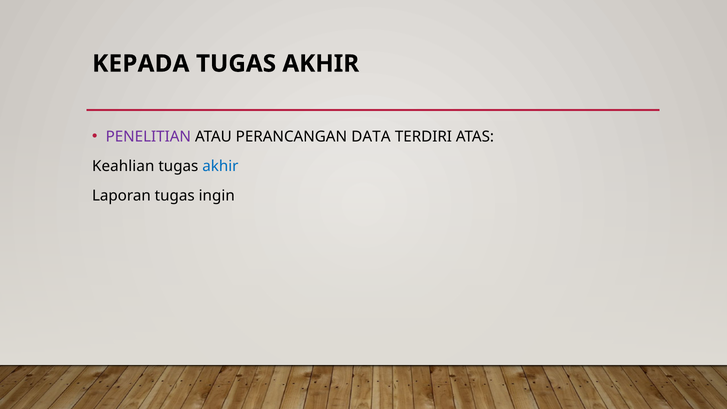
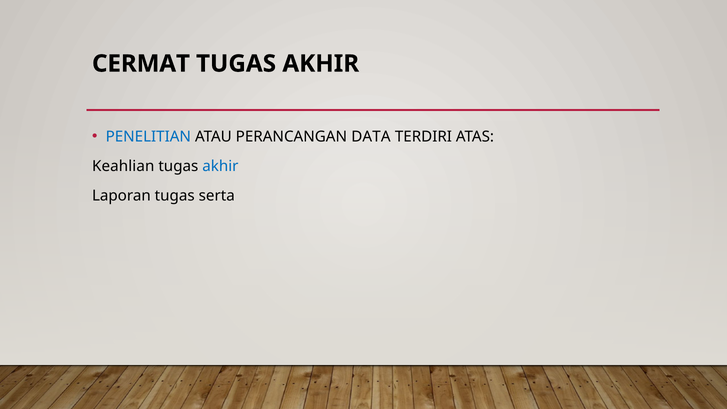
KEPADA: KEPADA -> CERMAT
PENELITIAN colour: purple -> blue
ingin: ingin -> serta
